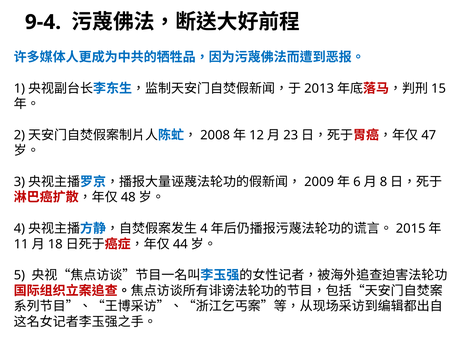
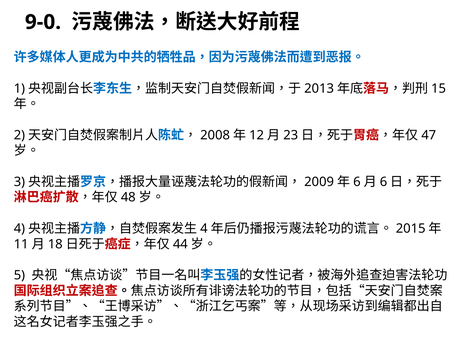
9-4: 9-4 -> 9-0
8 at (383, 182): 8 -> 6
